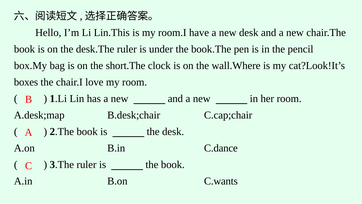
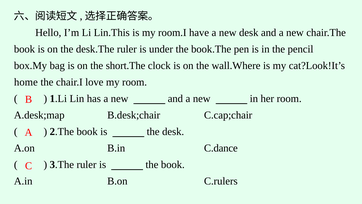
boxes: boxes -> home
C.wants: C.wants -> C.rulers
